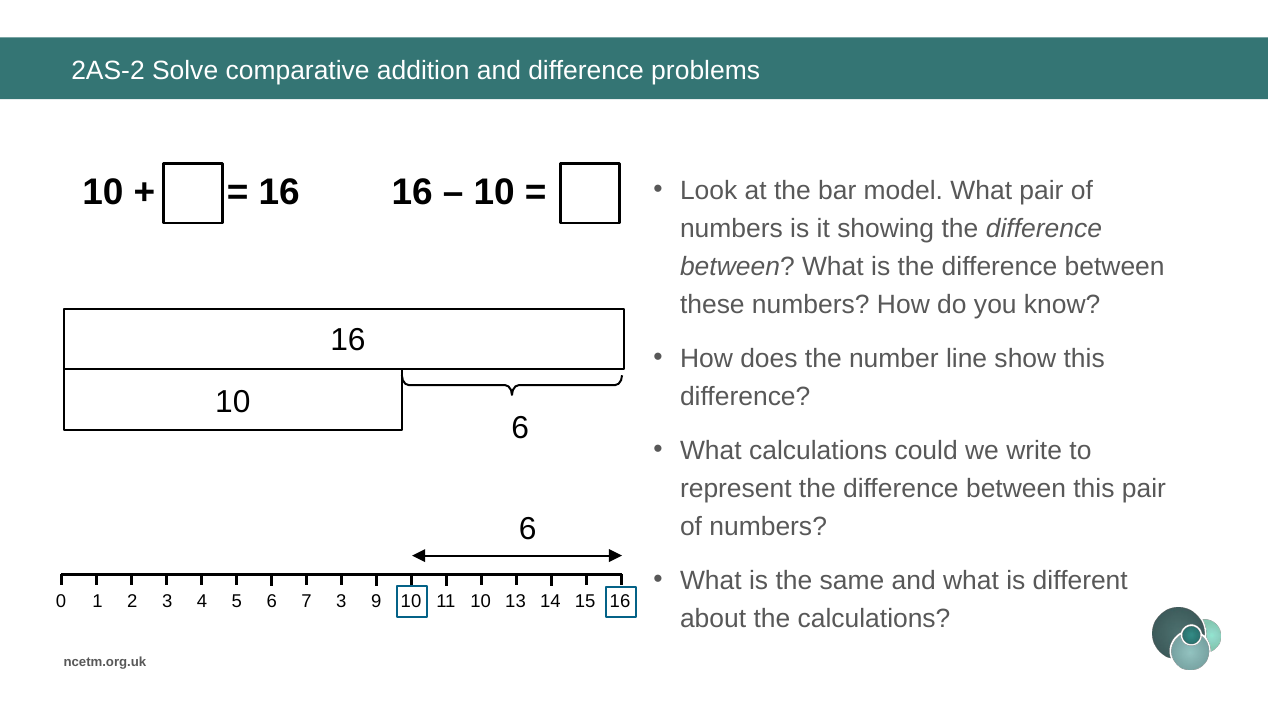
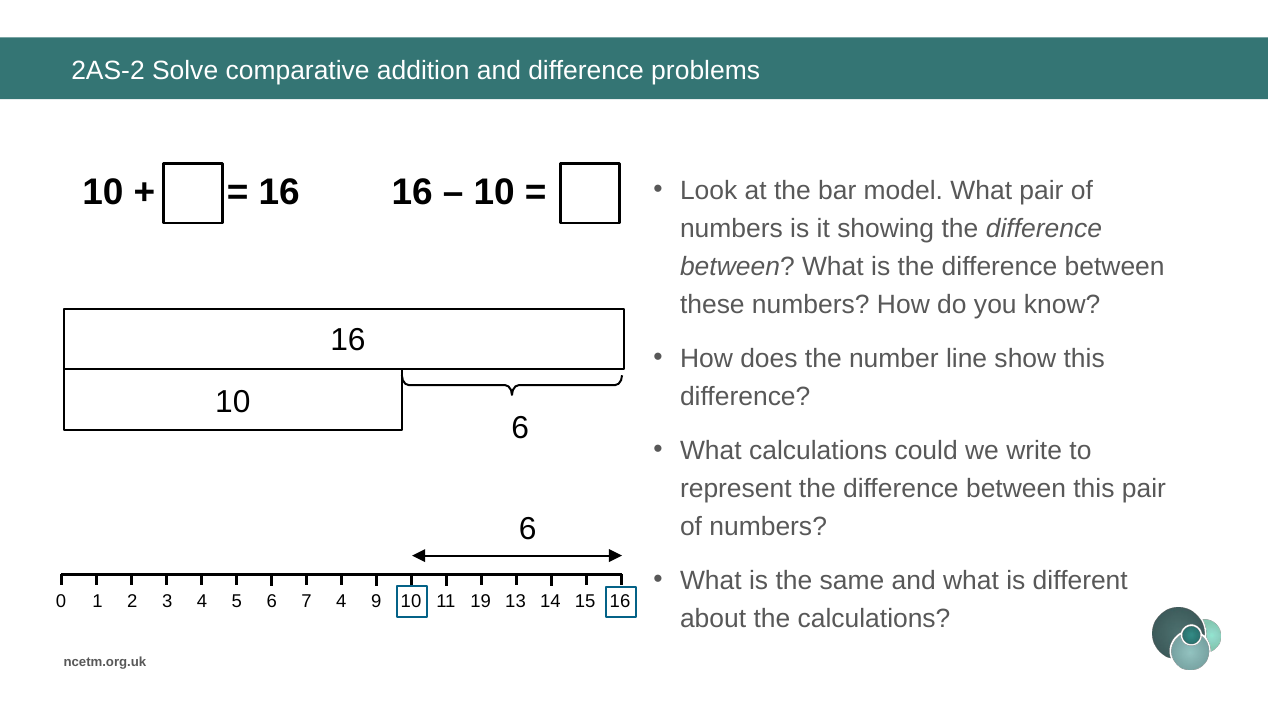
7 3: 3 -> 4
11 10: 10 -> 19
